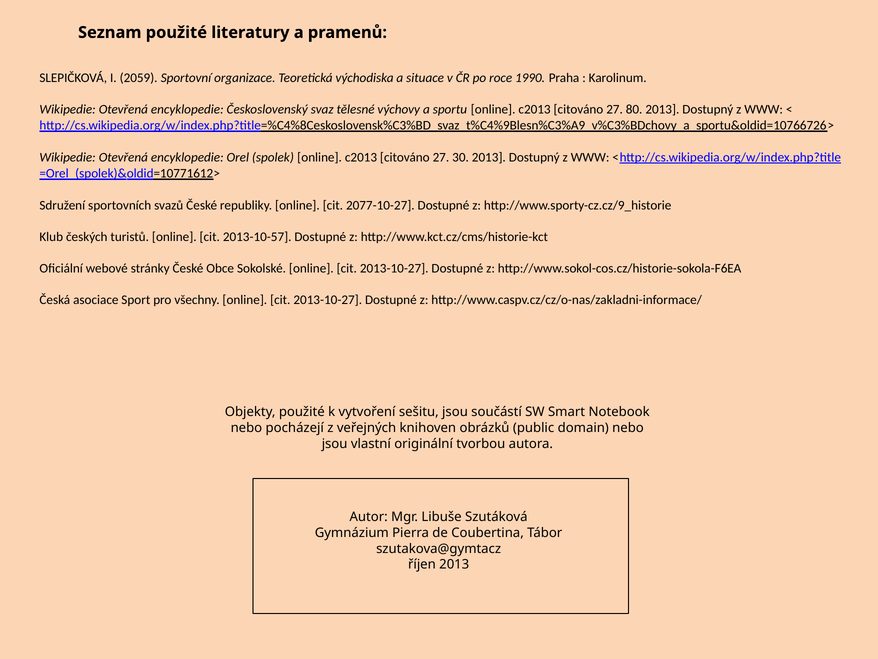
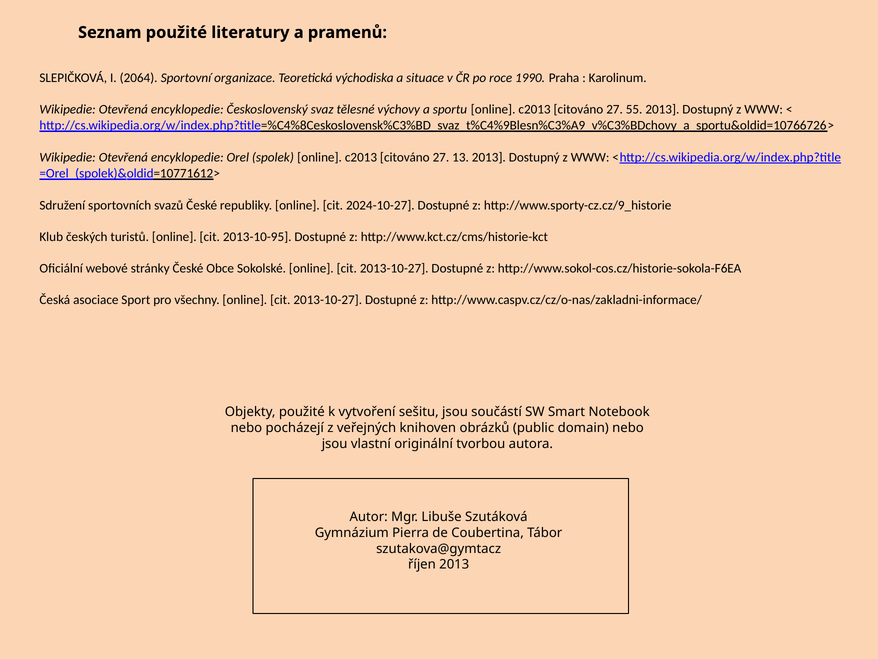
2059: 2059 -> 2064
80: 80 -> 55
30: 30 -> 13
2077-10-27: 2077-10-27 -> 2024-10-27
2013-10-57: 2013-10-57 -> 2013-10-95
